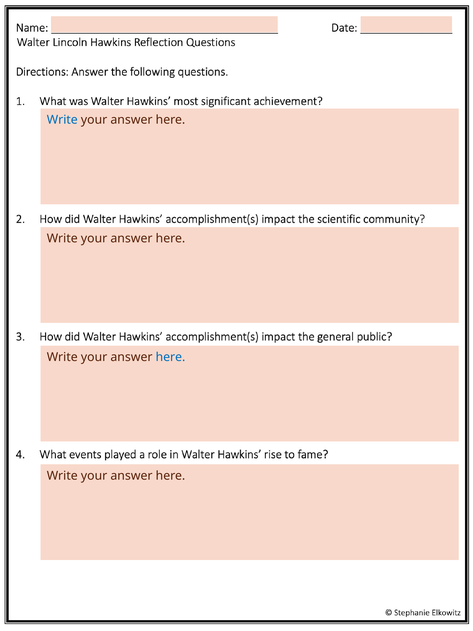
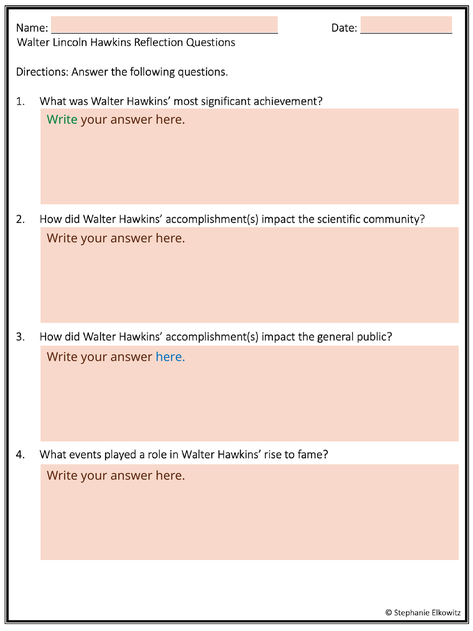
Write at (62, 120) colour: blue -> green
